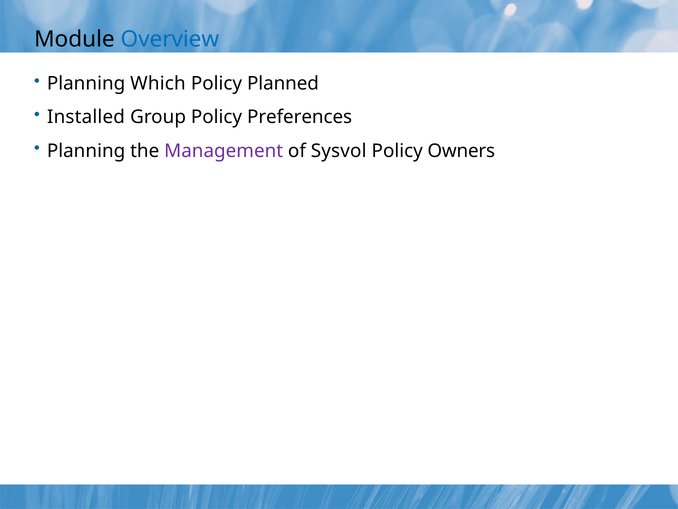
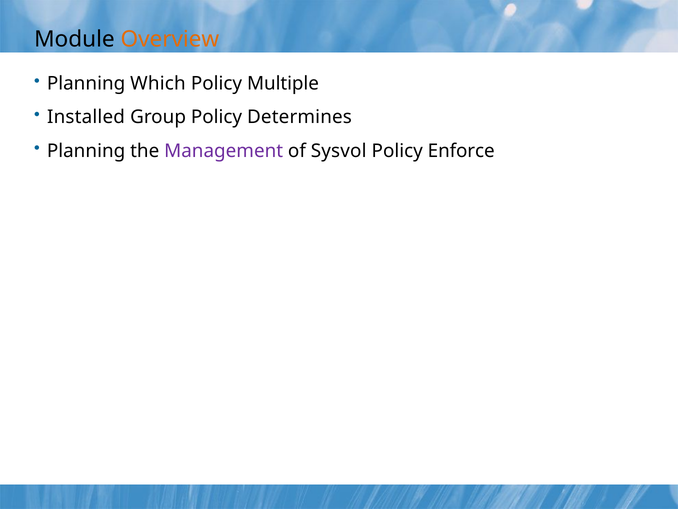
Overview colour: blue -> orange
Planned: Planned -> Multiple
Preferences: Preferences -> Determines
Owners: Owners -> Enforce
